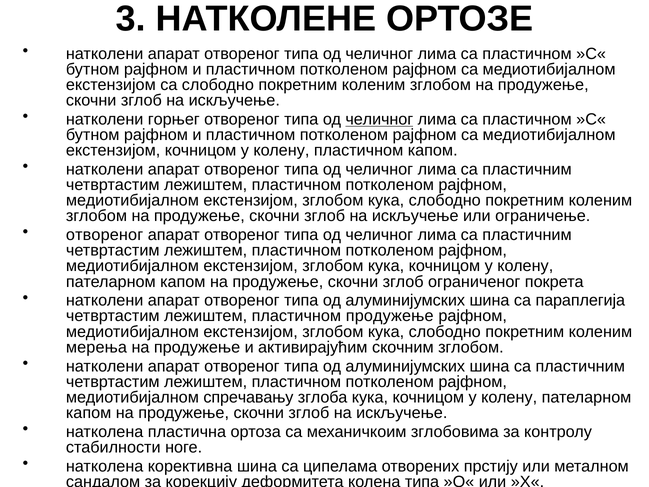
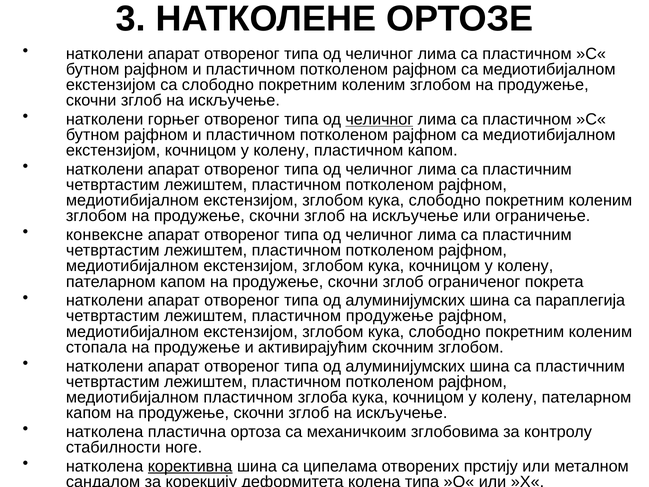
отвореног at (105, 235): отвореног -> конвексне
мерења: мерења -> стопала
медиотибијалном спречавању: спречавању -> пластичном
корективна underline: none -> present
